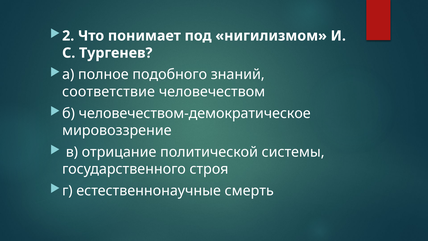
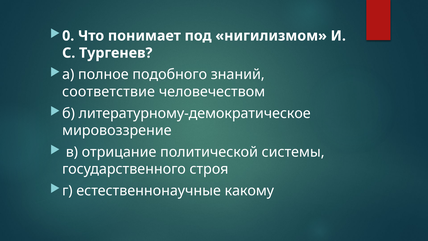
2: 2 -> 0
человечеством-демократическое: человечеством-демократическое -> литературному-демократическое
смерть: смерть -> какому
